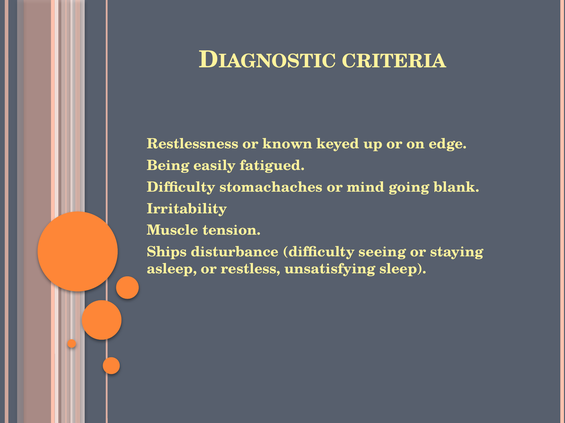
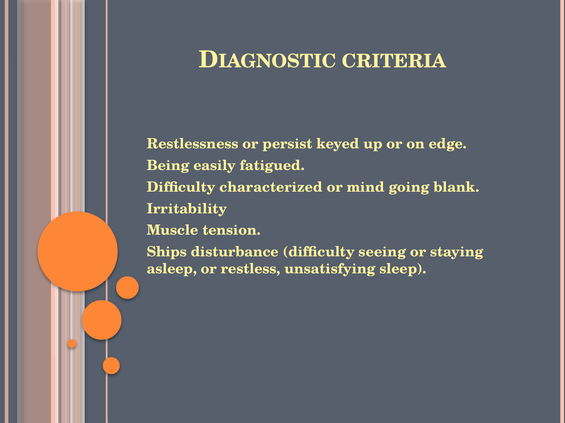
known: known -> persist
stomachaches: stomachaches -> characterized
